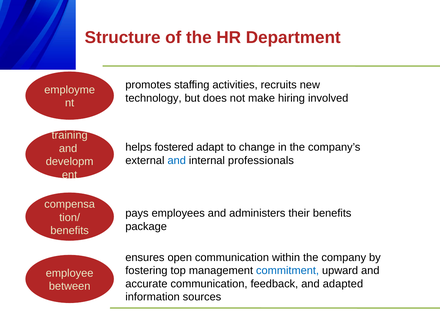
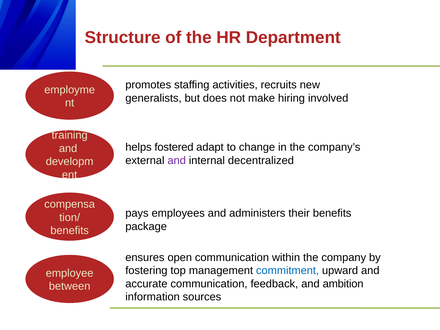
technology: technology -> generalists
and at (177, 161) colour: blue -> purple
professionals: professionals -> decentralized
adapted: adapted -> ambition
